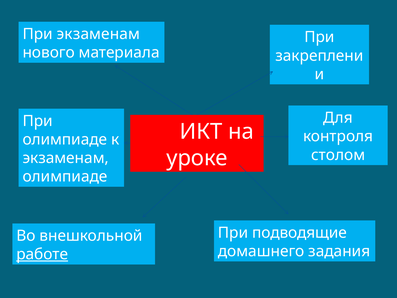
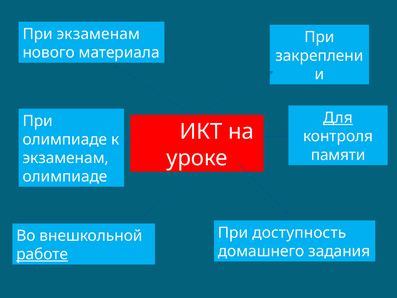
Для underline: none -> present
столом: столом -> памяти
подводящие: подводящие -> доступность
